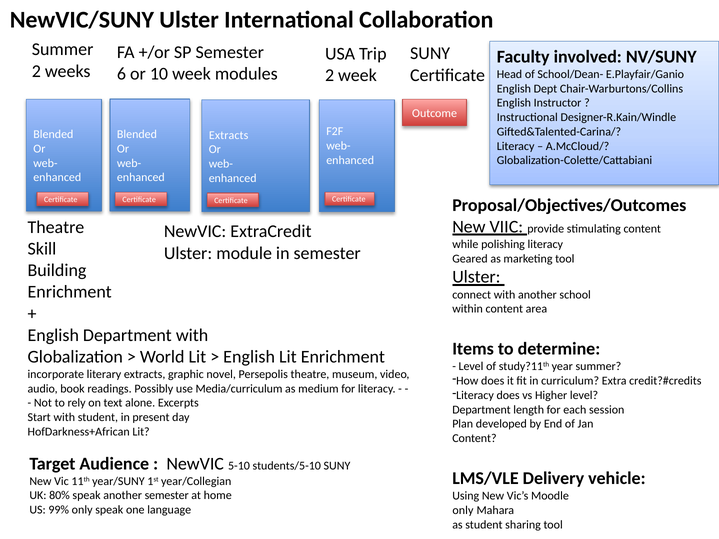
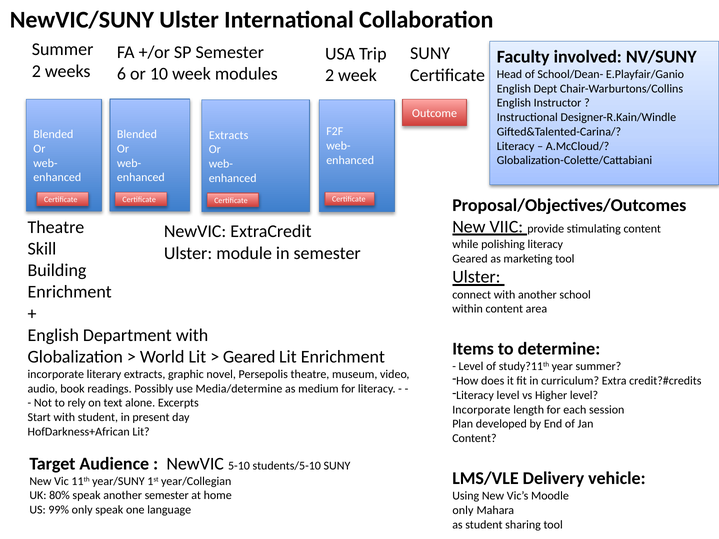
English at (249, 357): English -> Geared
Media/curriculum: Media/curriculum -> Media/determine
Literacy does: does -> level
Department at (481, 410): Department -> Incorporate
